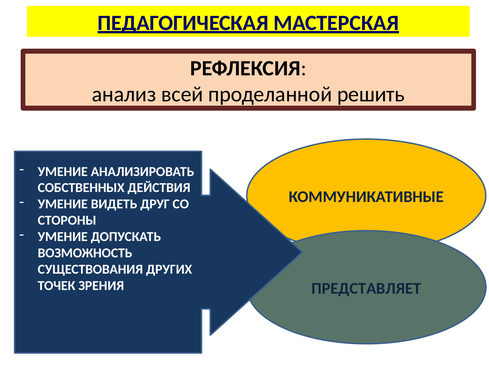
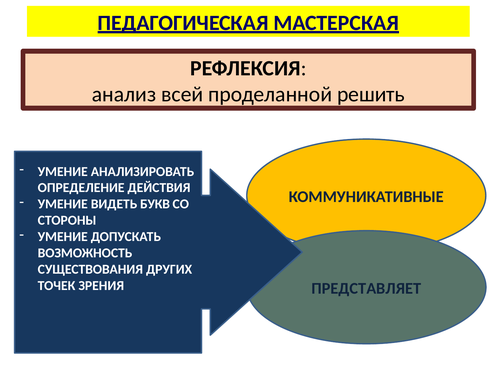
СОБСТВЕННЫХ: СОБСТВЕННЫХ -> ОПРЕДЕЛЕНИЕ
ДРУГ: ДРУГ -> БУКВ
